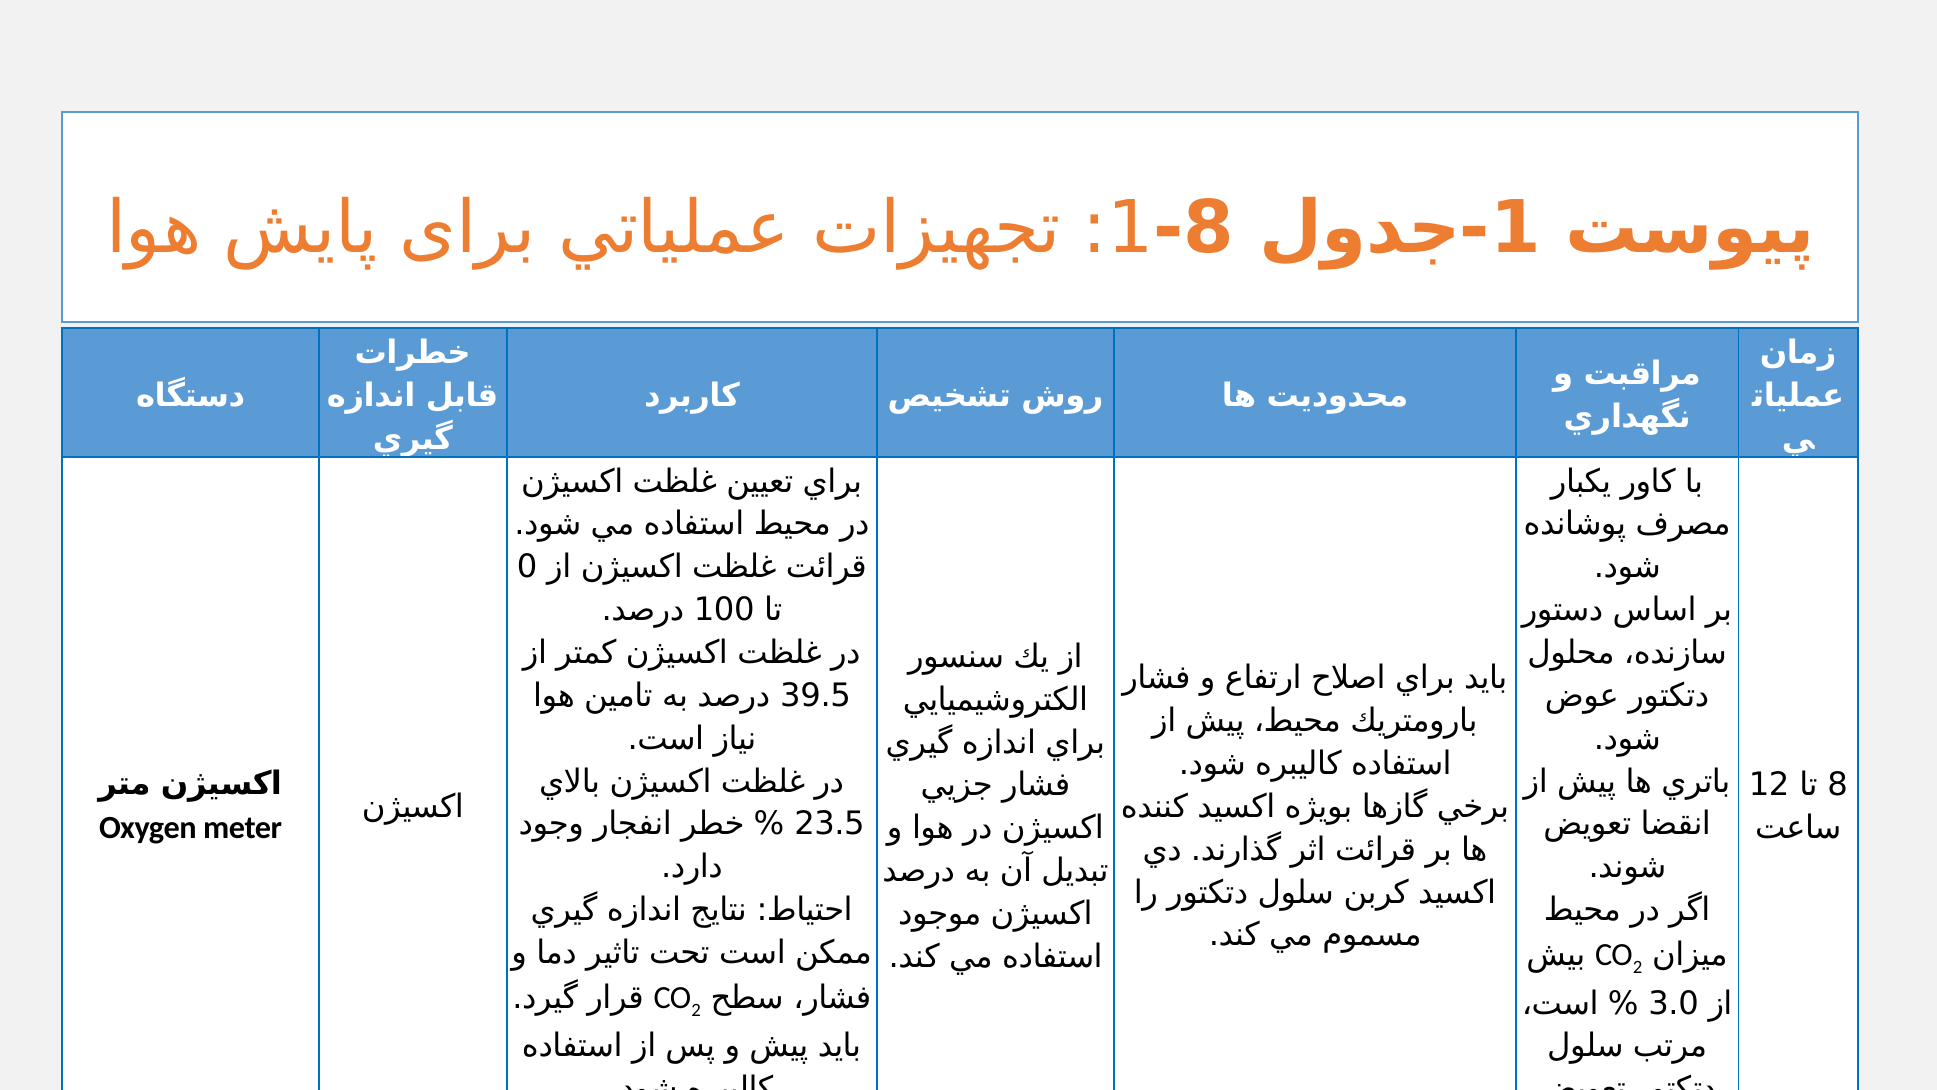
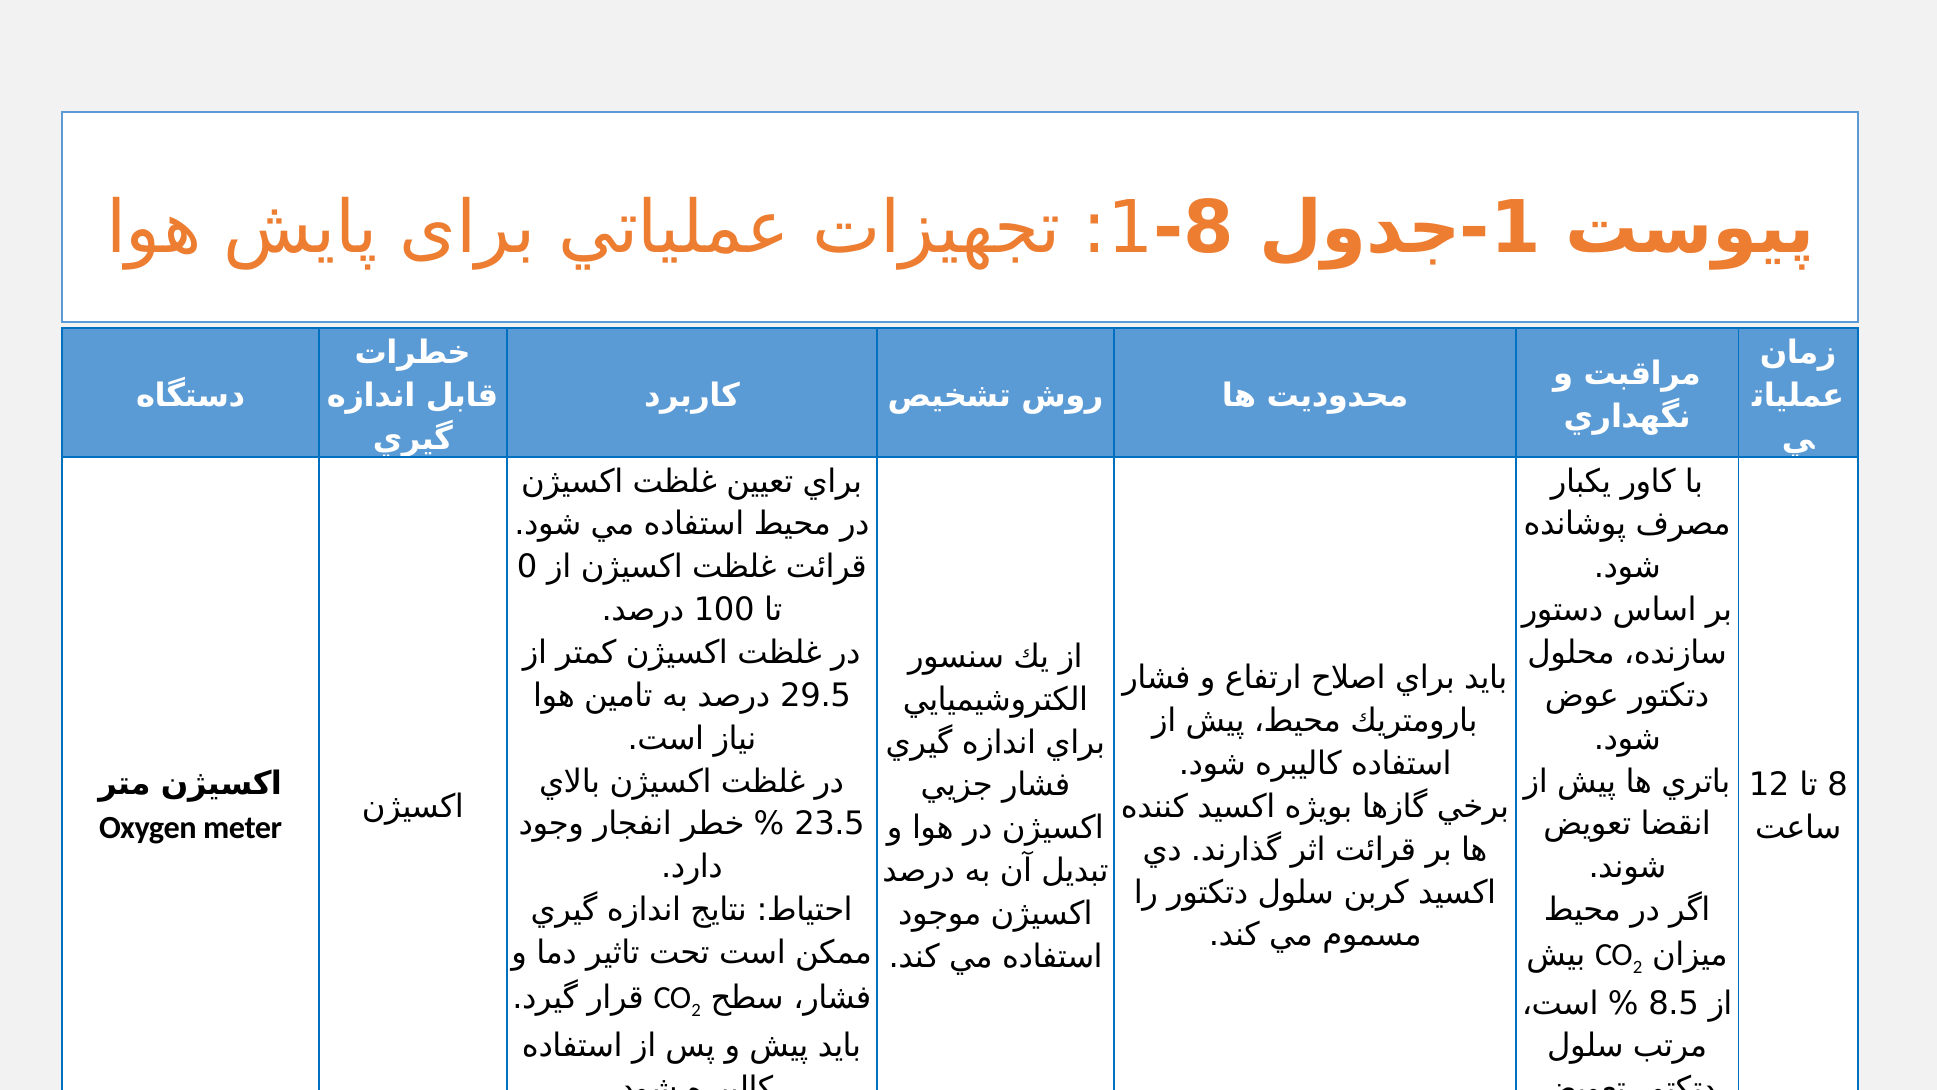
39.5: 39.5 -> 29.5
3.0: 3.0 -> 8.5
